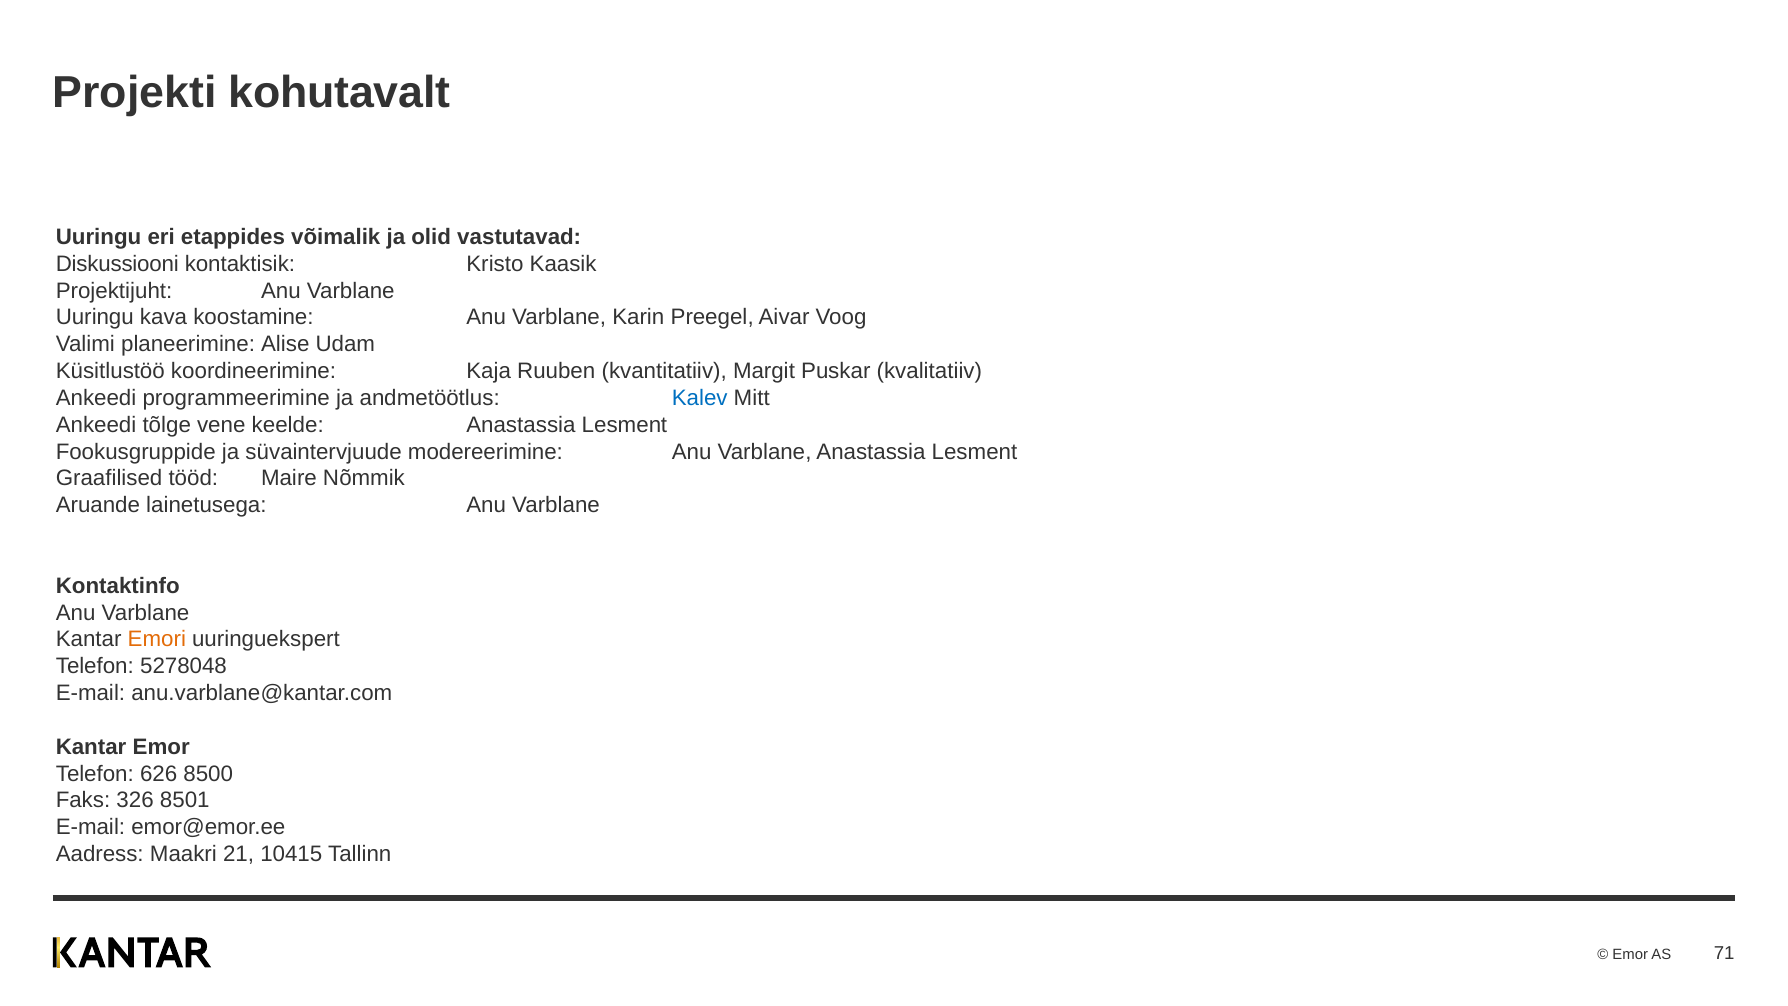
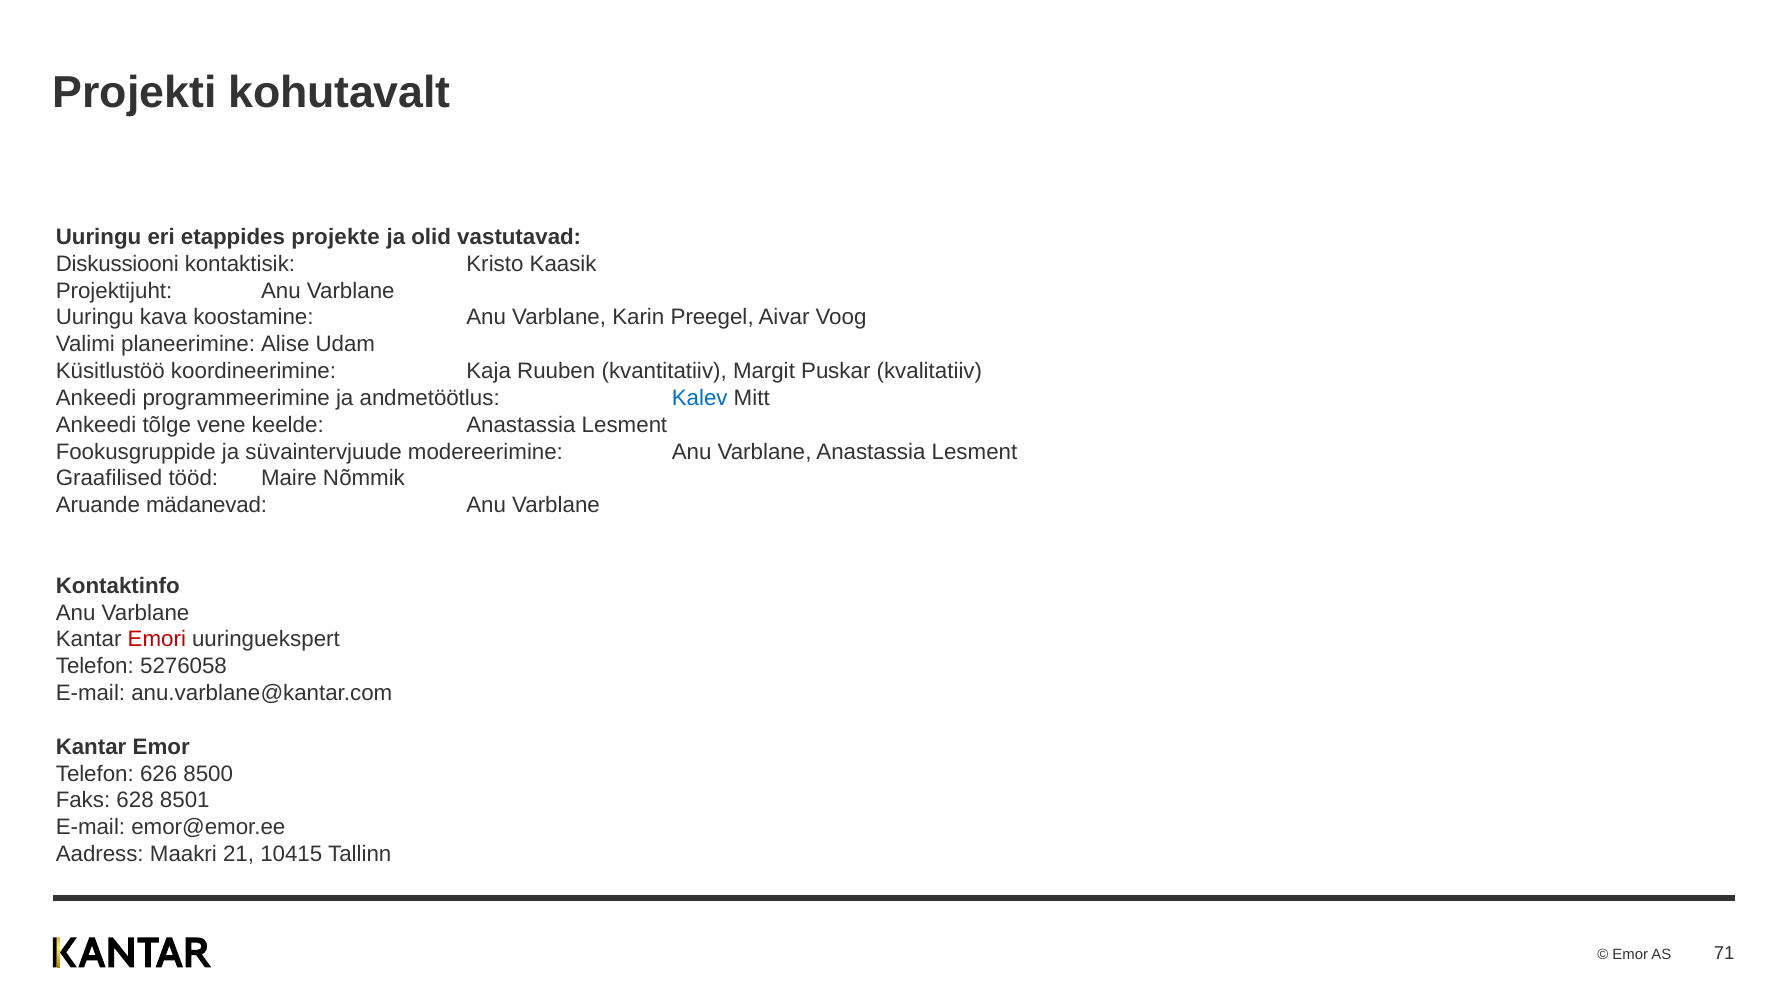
võimalik: võimalik -> projekte
lainetusega: lainetusega -> mädanevad
Emori colour: orange -> red
5278048: 5278048 -> 5276058
326: 326 -> 628
